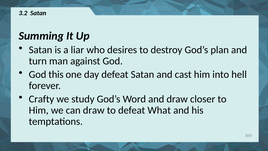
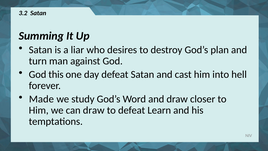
Crafty: Crafty -> Made
What: What -> Learn
